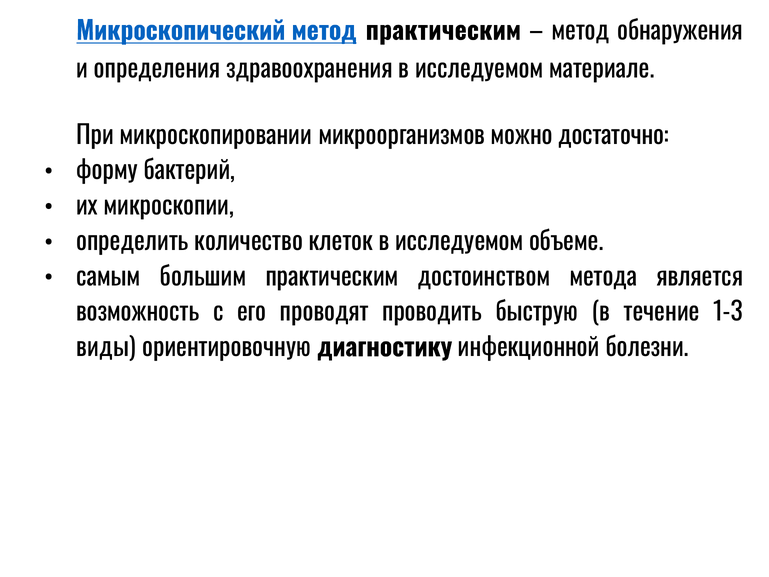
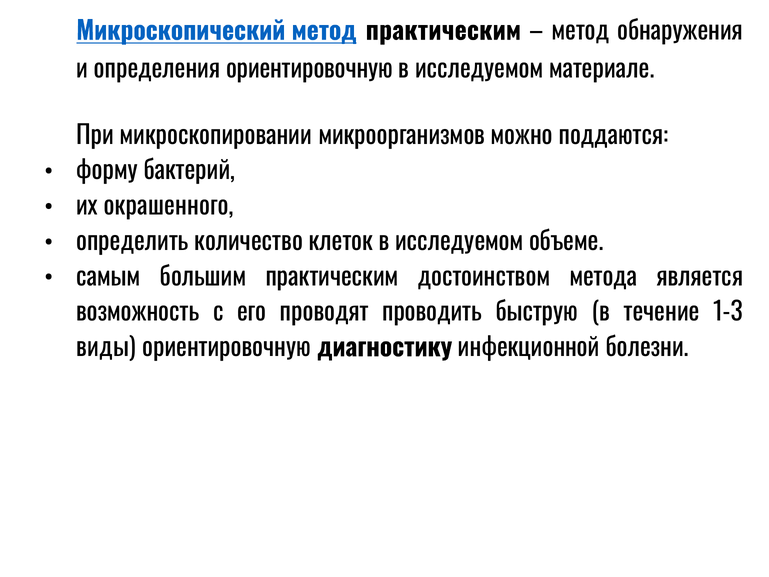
определения здравоохранения: здравоохранения -> ориентировочную
достаточно: достаточно -> поддаются
микроскопии: микроскопии -> окрашенного
